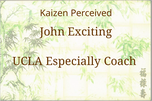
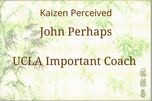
Exciting: Exciting -> Perhaps
Especially: Especially -> Important
